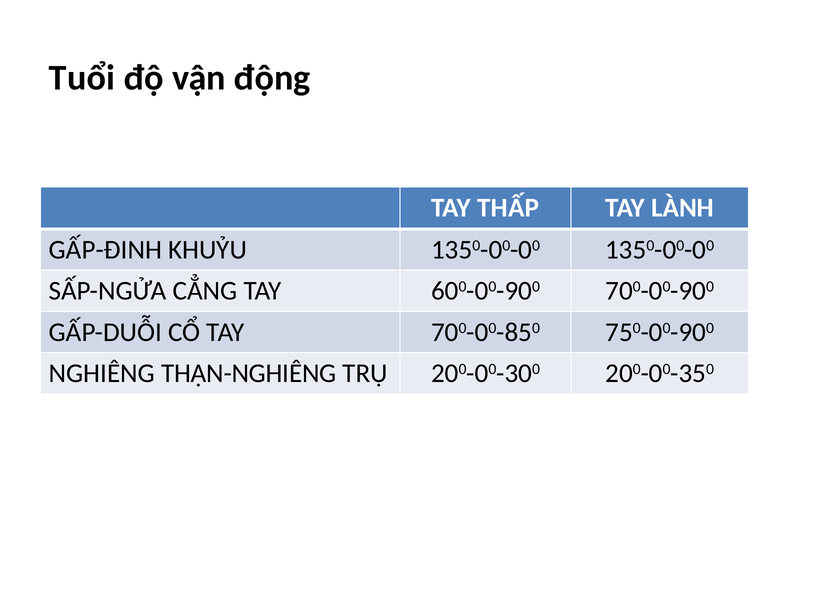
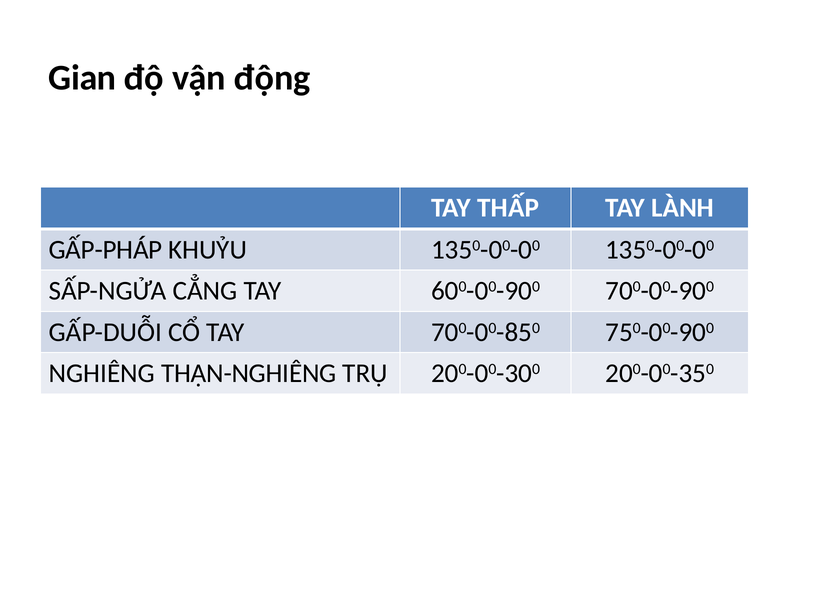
Tuổi: Tuổi -> Gian
GẤP-ĐINH: GẤP-ĐINH -> GẤP-PHÁP
